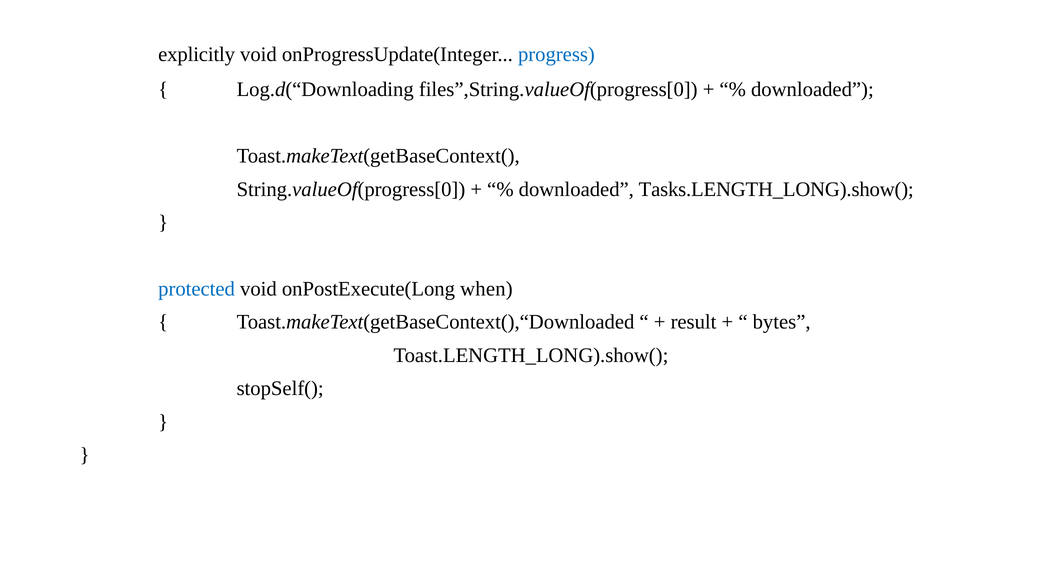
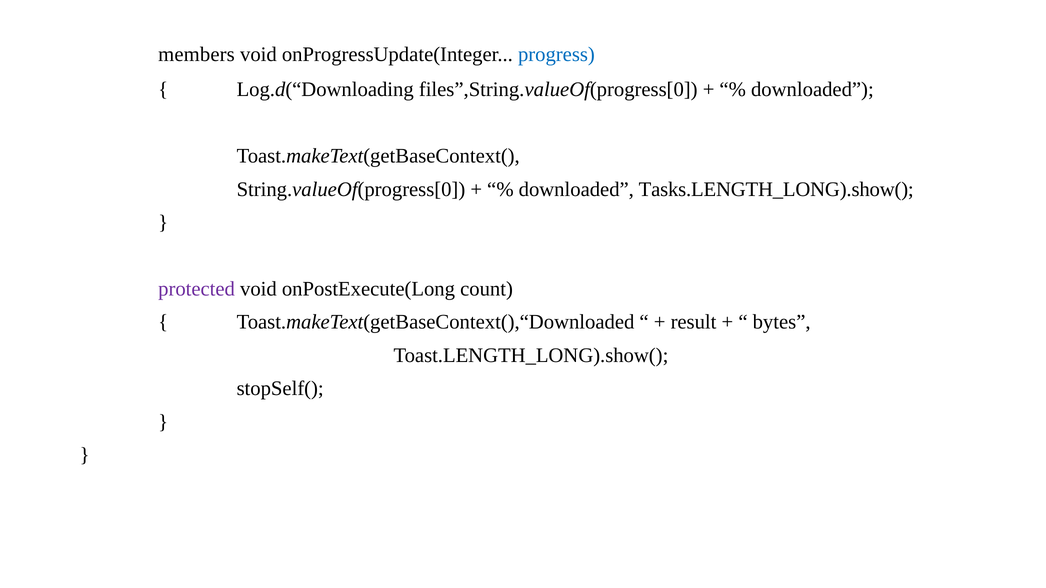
explicitly: explicitly -> members
protected colour: blue -> purple
when: when -> count
